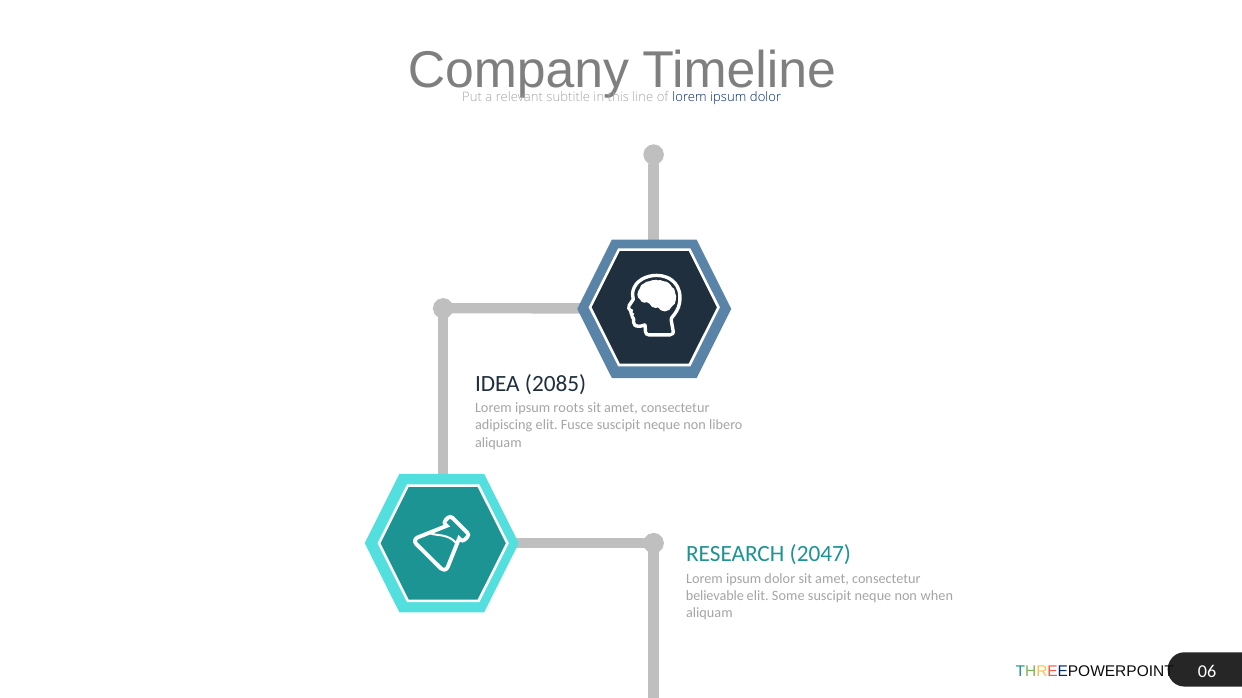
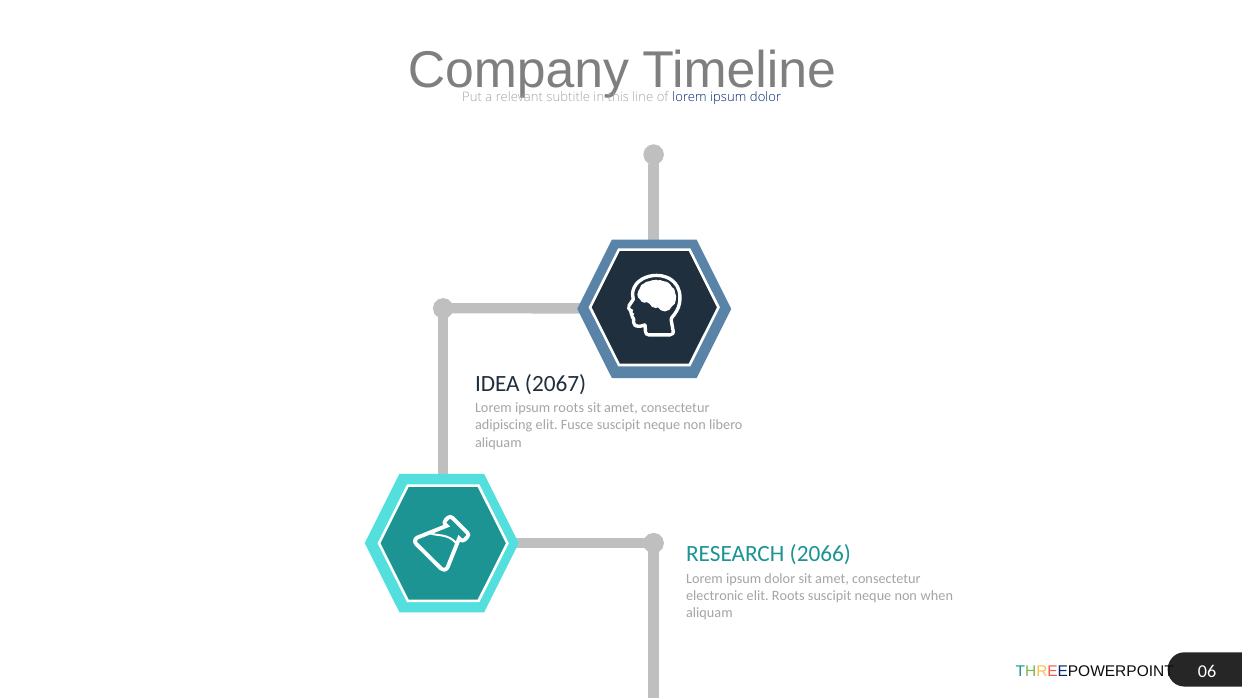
2085: 2085 -> 2067
2047: 2047 -> 2066
believable: believable -> electronic
elit Some: Some -> Roots
